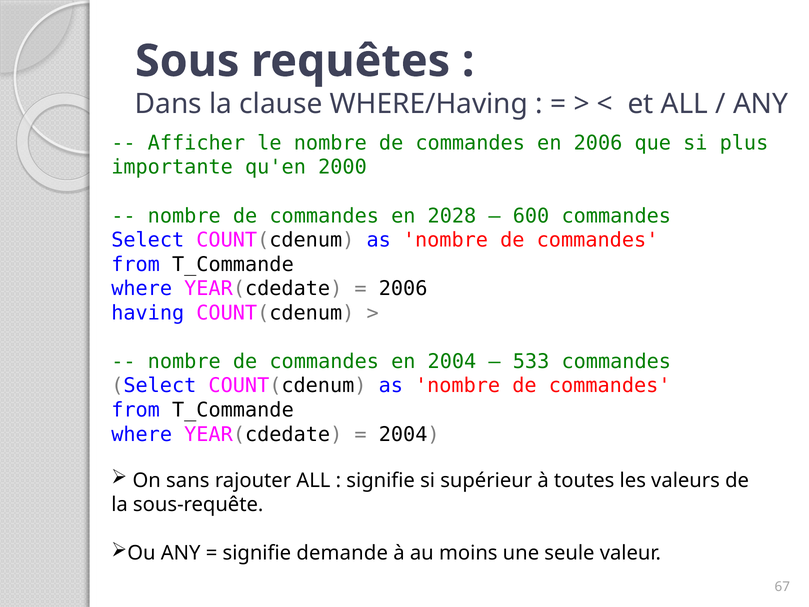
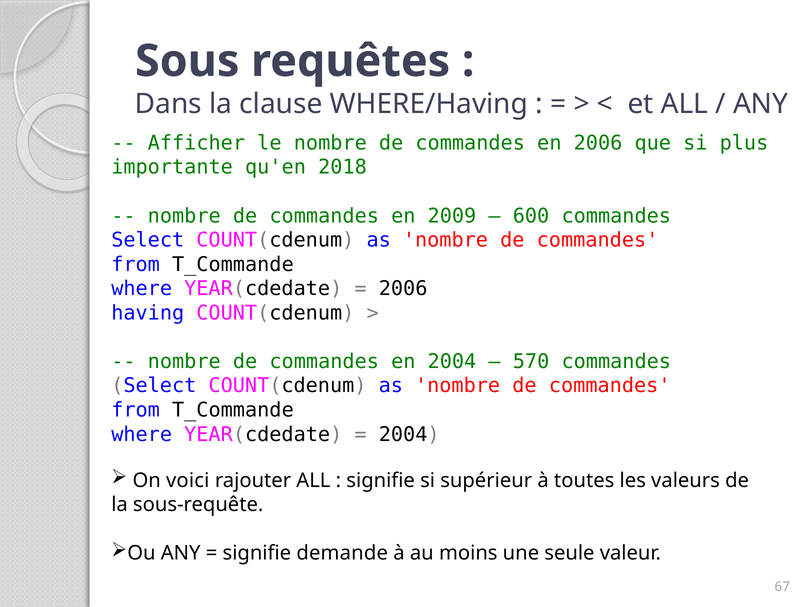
2000: 2000 -> 2018
2028: 2028 -> 2009
533: 533 -> 570
sans: sans -> voici
